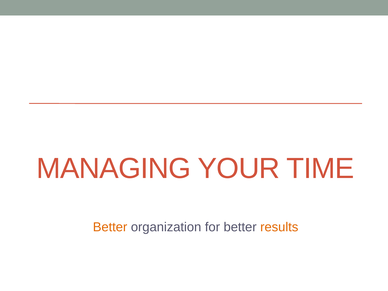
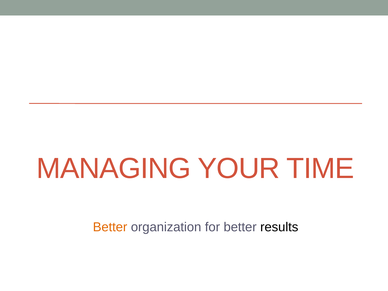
results colour: orange -> black
